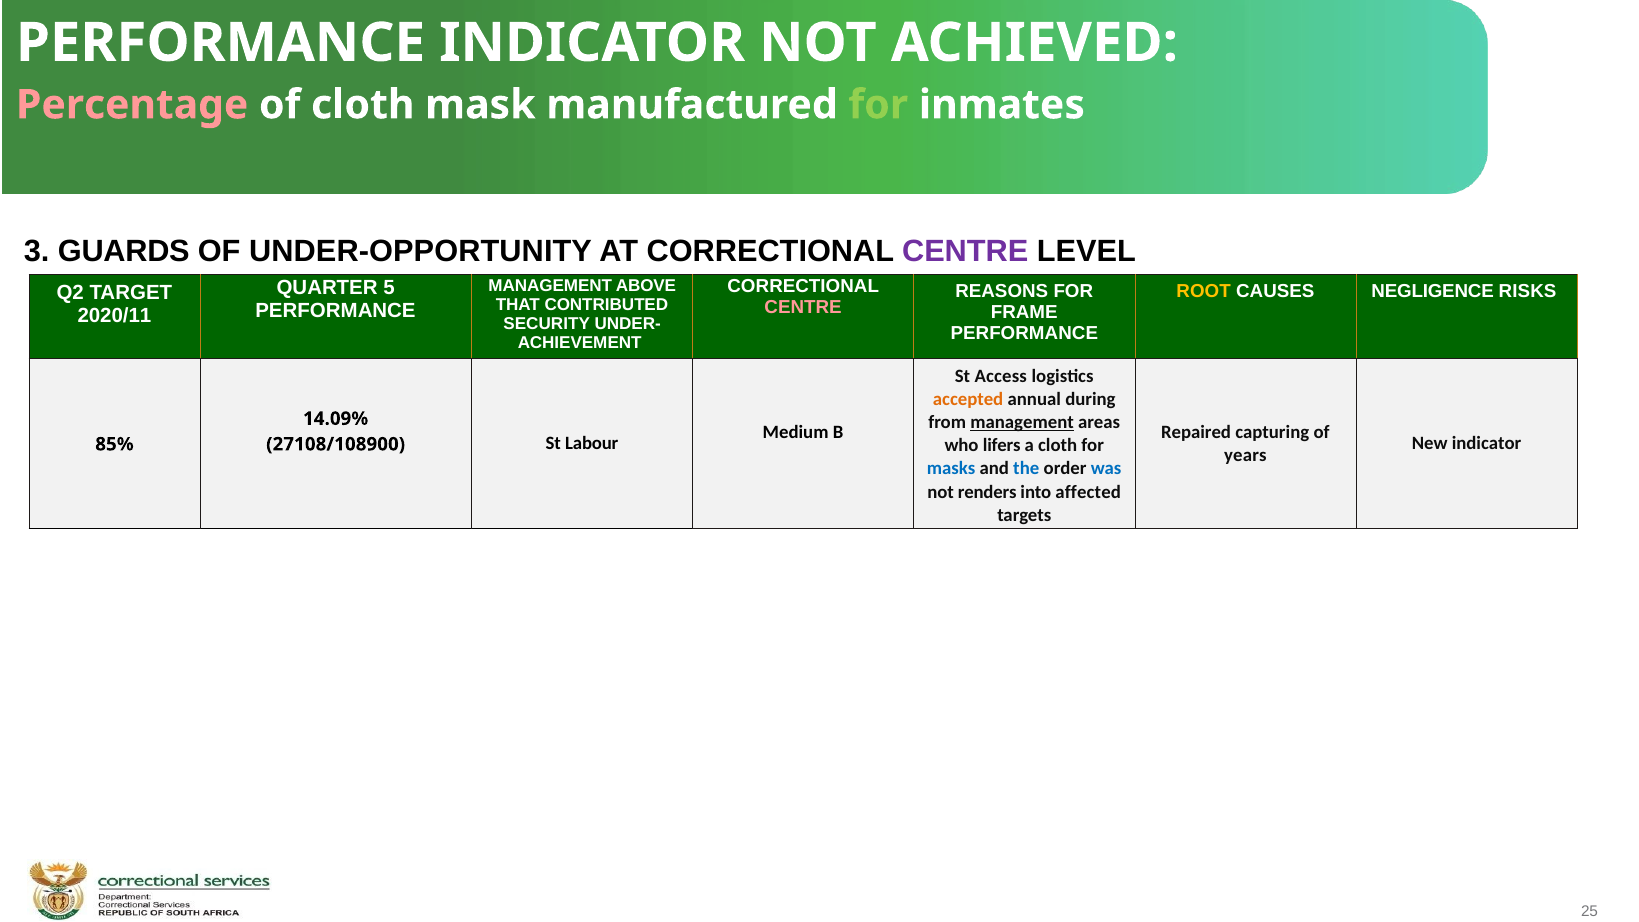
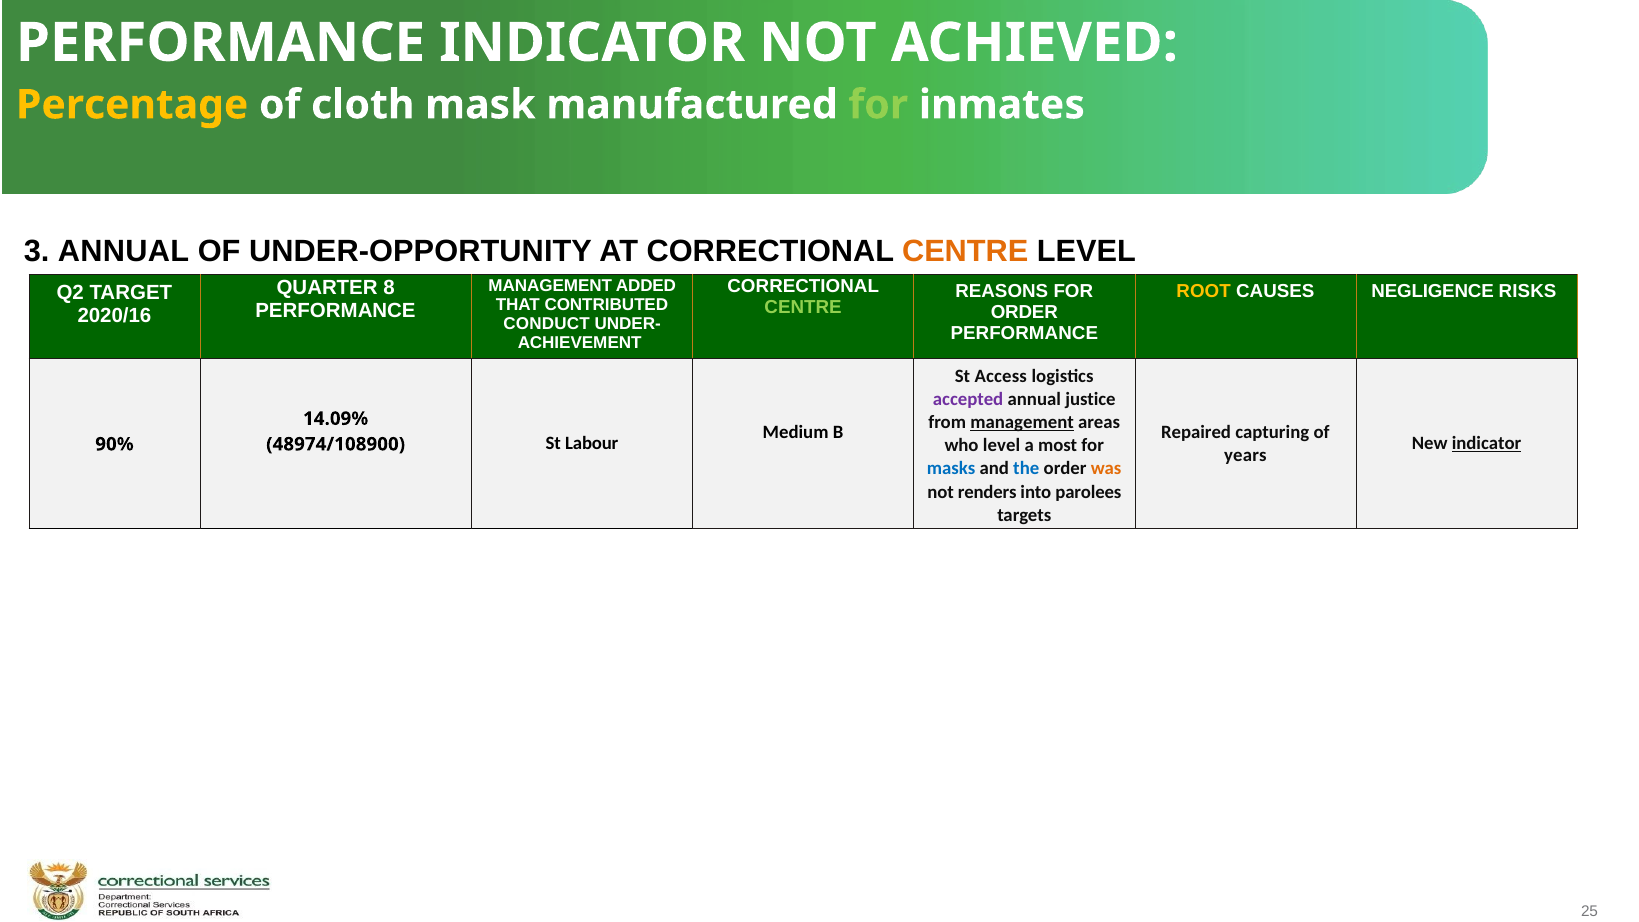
Percentage colour: pink -> yellow
3 GUARDS: GUARDS -> ANNUAL
CENTRE at (965, 252) colour: purple -> orange
ABOVE: ABOVE -> ADDED
5: 5 -> 8
CENTRE at (803, 308) colour: pink -> light green
FRAME at (1024, 312): FRAME -> ORDER
2020/11: 2020/11 -> 2020/16
SECURITY: SECURITY -> CONDUCT
accepted colour: orange -> purple
during: during -> justice
indicator at (1487, 443) underline: none -> present
who lifers: lifers -> level
a cloth: cloth -> most
85%: 85% -> 90%
27108/108900: 27108/108900 -> 48974/108900
was colour: blue -> orange
affected: affected -> parolees
